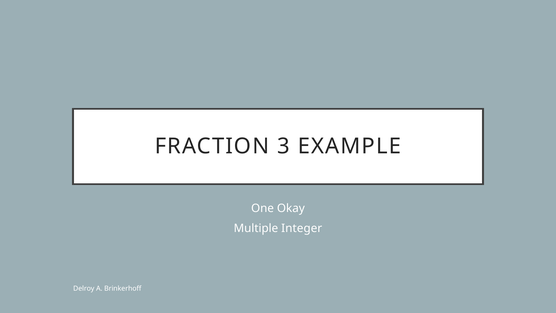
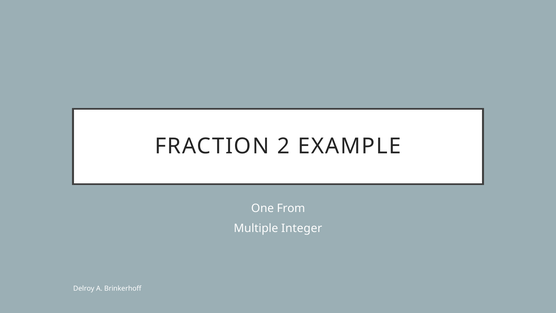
3: 3 -> 2
Okay: Okay -> From
